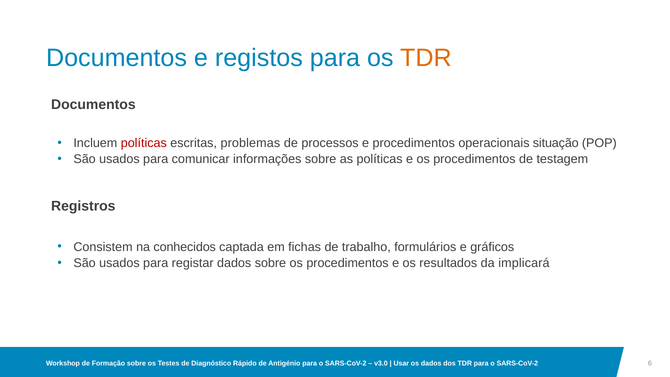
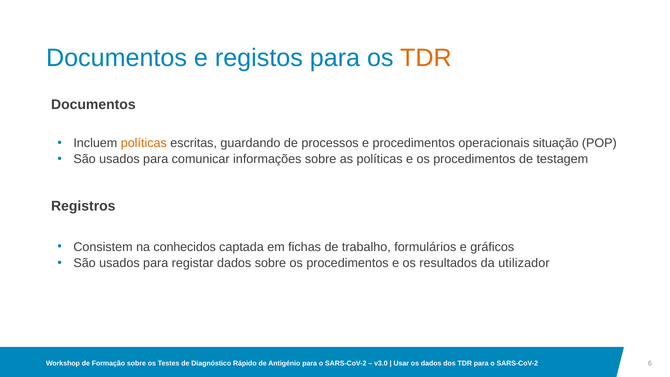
políticas at (144, 143) colour: red -> orange
problemas: problemas -> guardando
implicará: implicará -> utilizador
